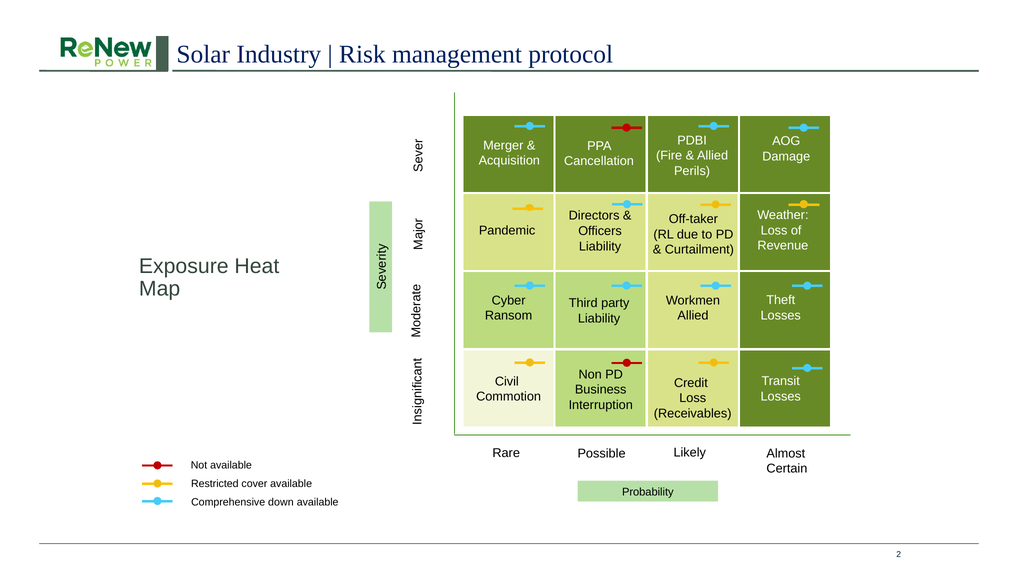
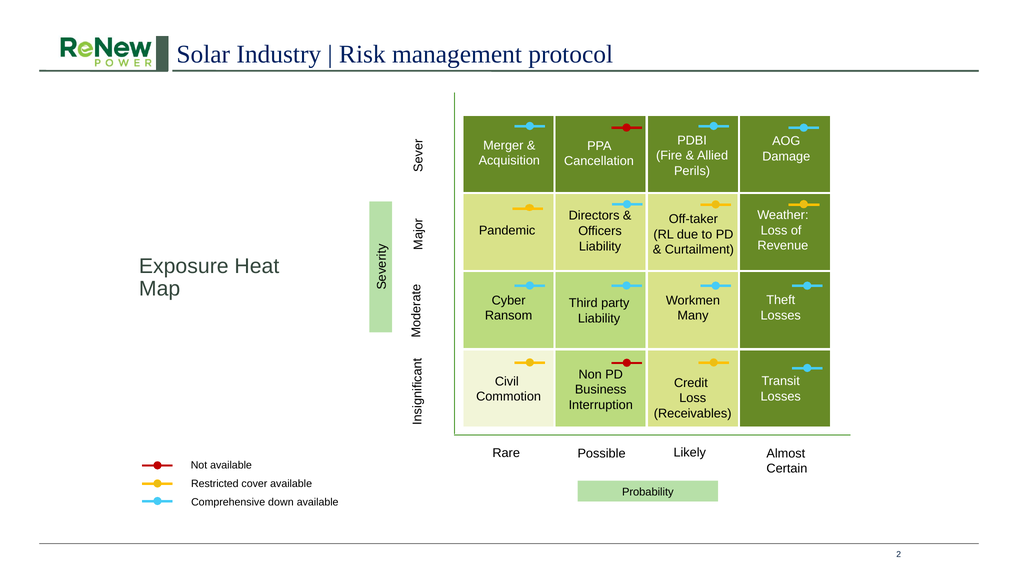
Allied at (693, 316): Allied -> Many
